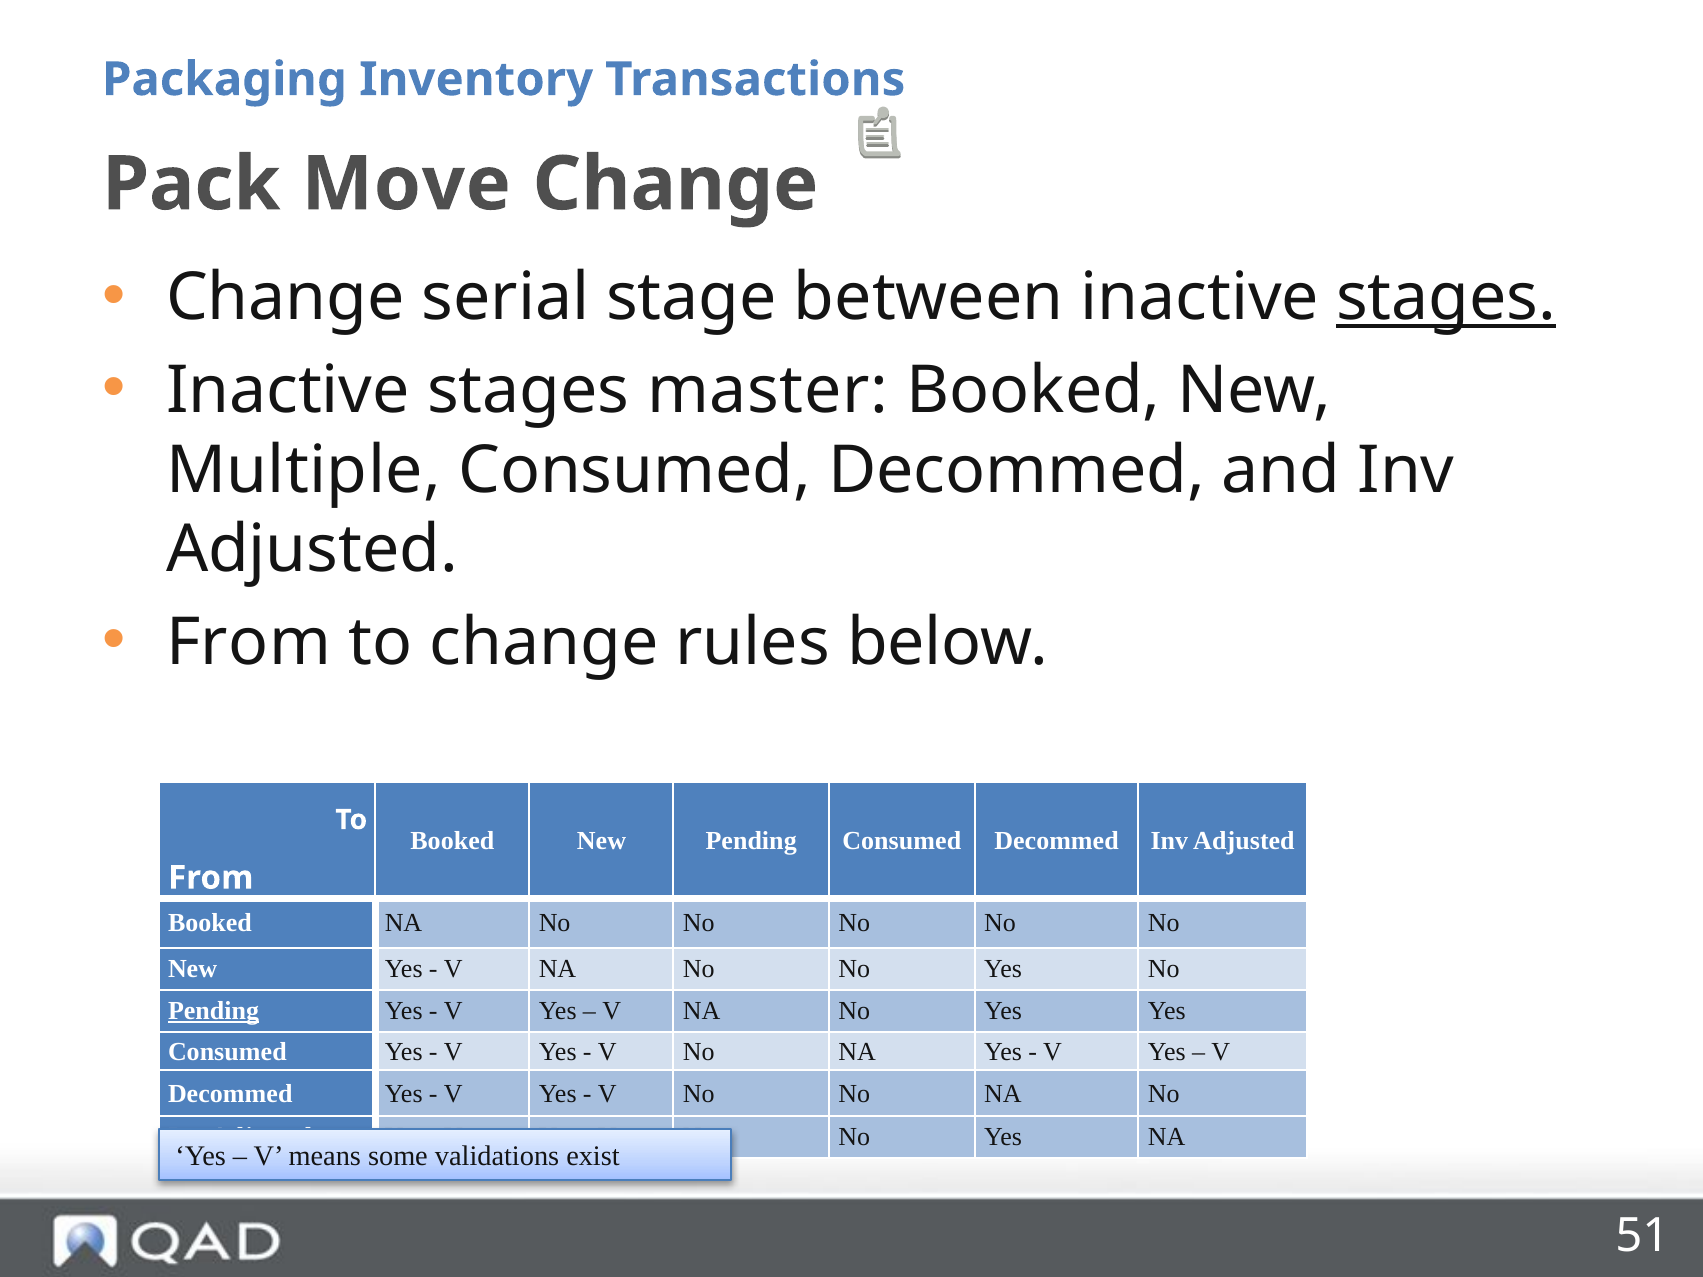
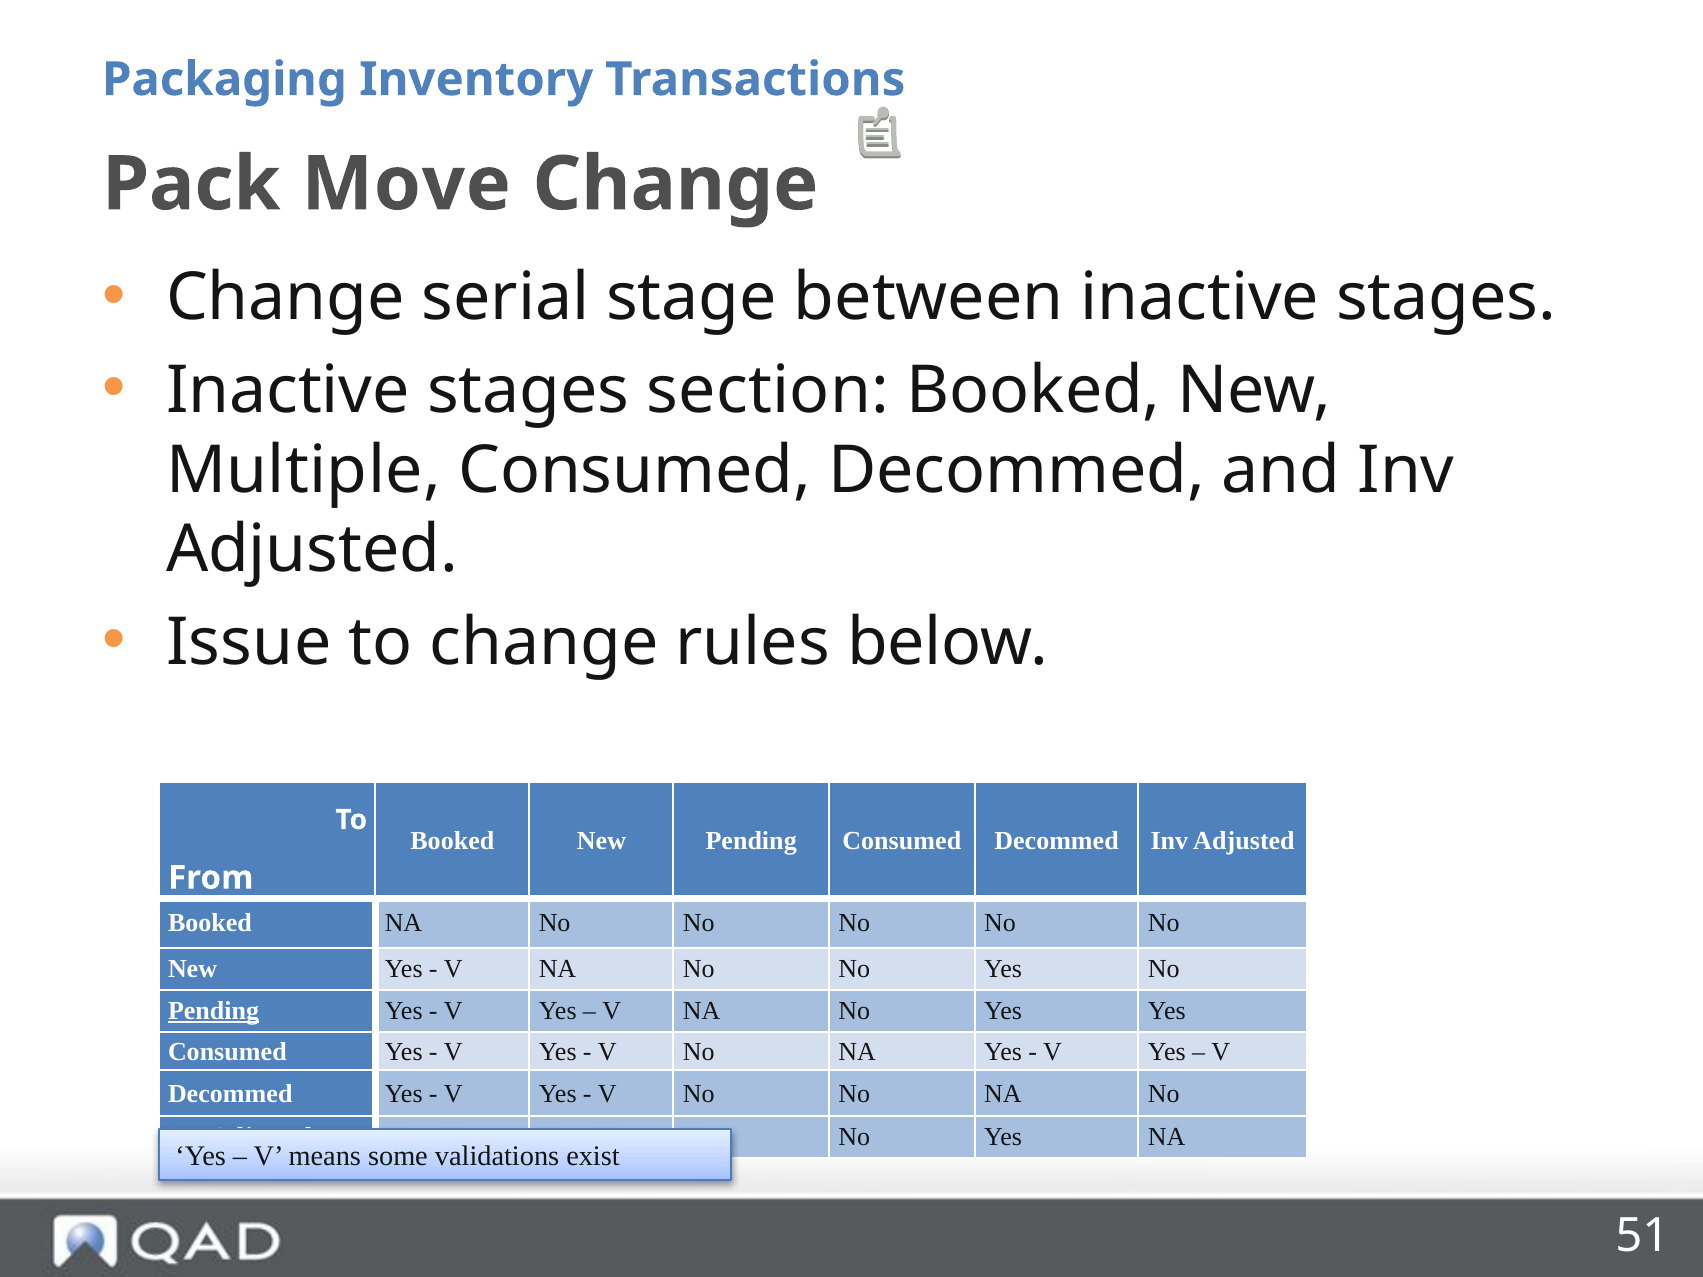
stages at (1446, 298) underline: present -> none
master: master -> section
From at (249, 643): From -> Issue
